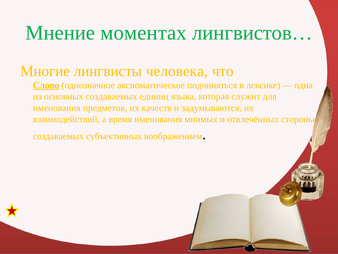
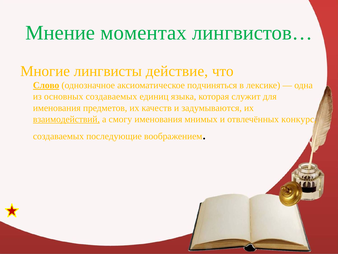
человека: человека -> действие
взаимодействий underline: none -> present
время: время -> смогу
стороны: стороны -> конкурс
субъективных: субъективных -> последующие
